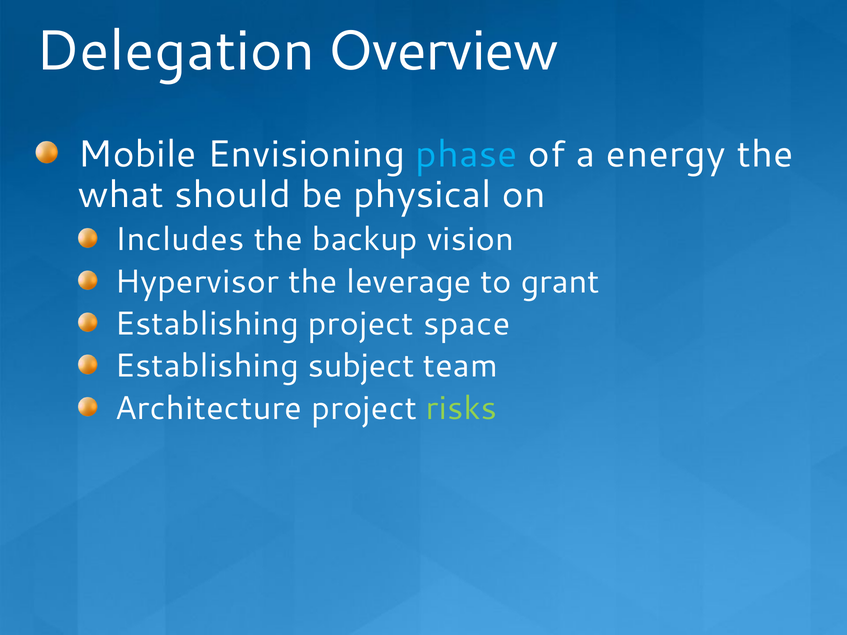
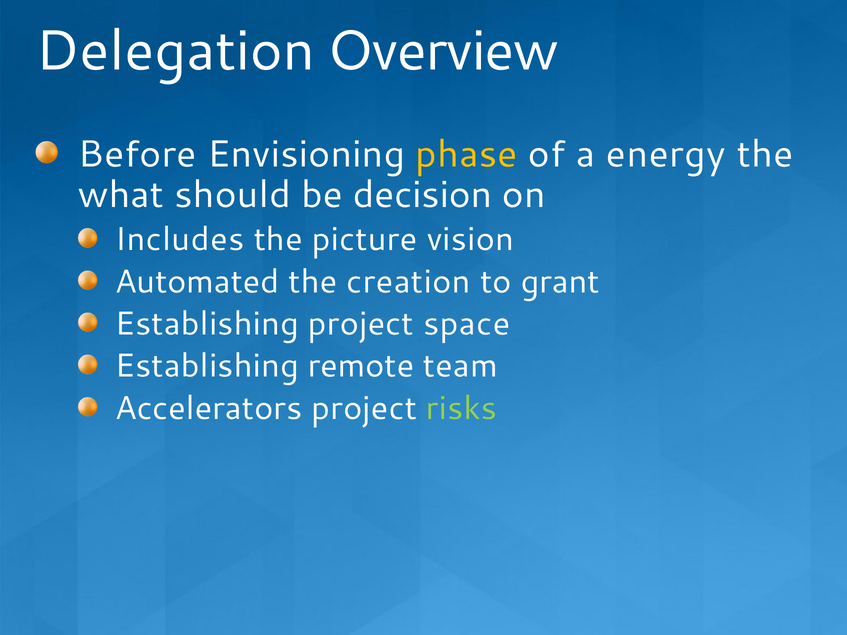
Mobile: Mobile -> Before
phase colour: light blue -> yellow
physical: physical -> decision
backup: backup -> picture
Hypervisor: Hypervisor -> Automated
leverage: leverage -> creation
subject: subject -> remote
Architecture: Architecture -> Accelerators
